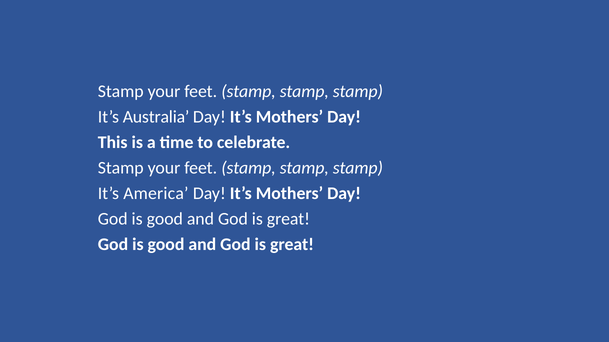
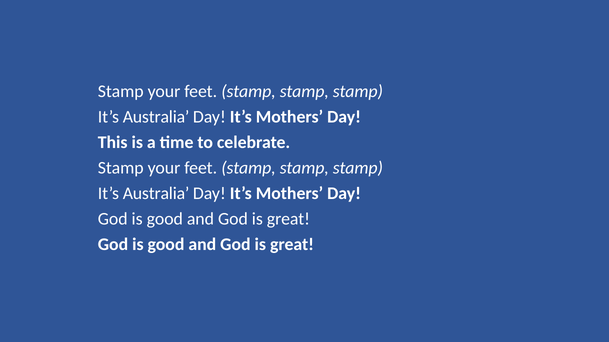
America at (156, 194): America -> Australia
